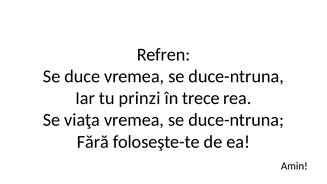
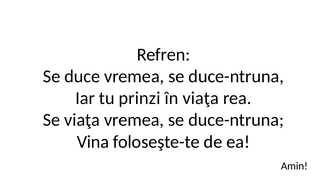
în trece: trece -> viaţa
Fără: Fără -> Vina
